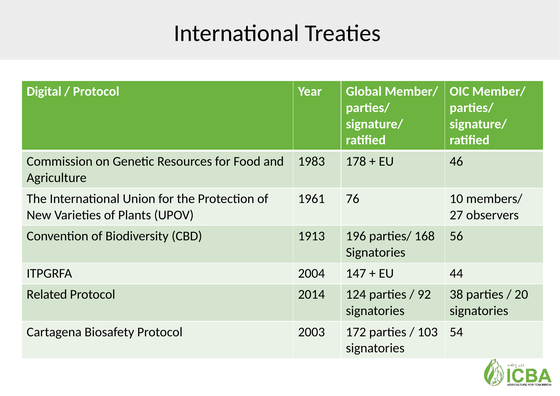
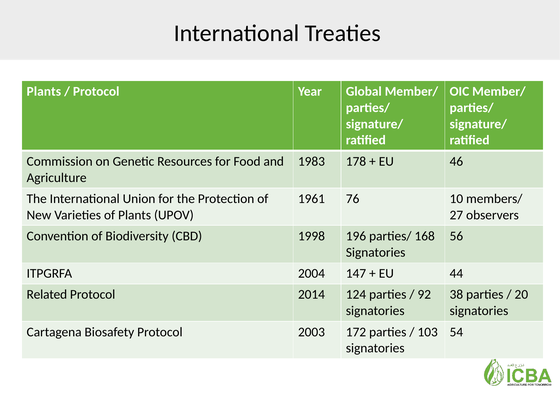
Digital at (44, 91): Digital -> Plants
1913: 1913 -> 1998
